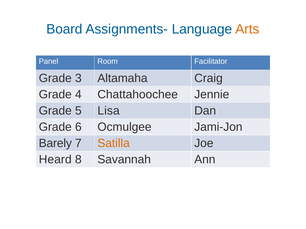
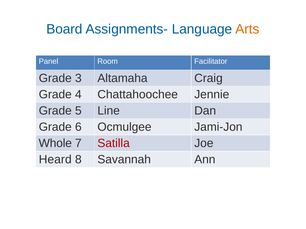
Lisa: Lisa -> Line
Barely: Barely -> Whole
Satilla colour: orange -> red
